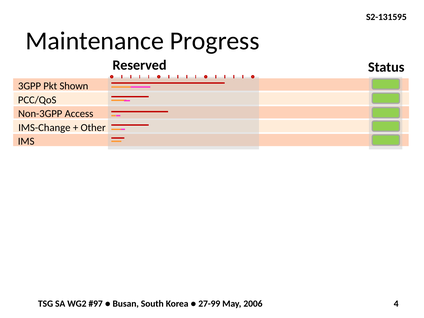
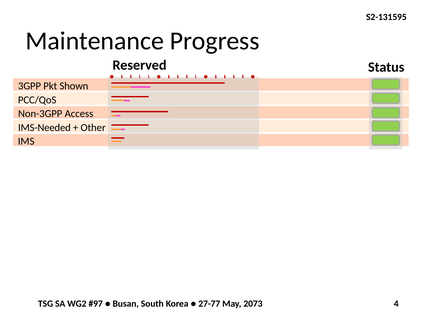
IMS-Change: IMS-Change -> IMS-Needed
27-99: 27-99 -> 27-77
2006: 2006 -> 2073
